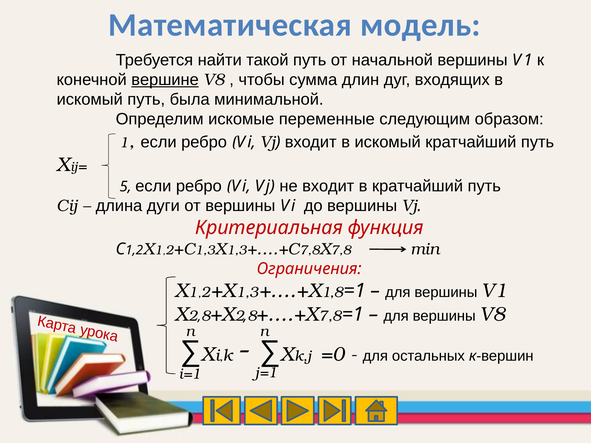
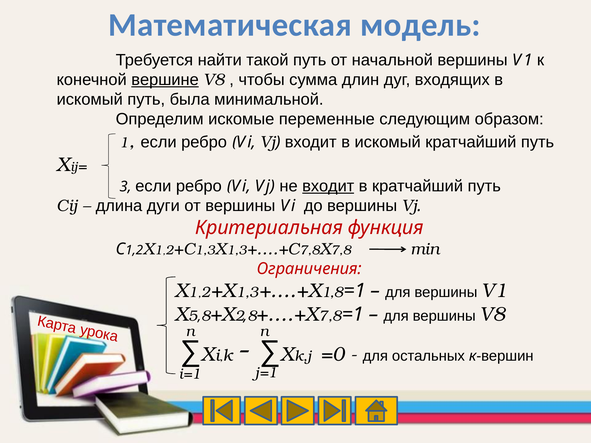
5: 5 -> 3
входит at (328, 186) underline: none -> present
2 at (193, 316): 2 -> 5
